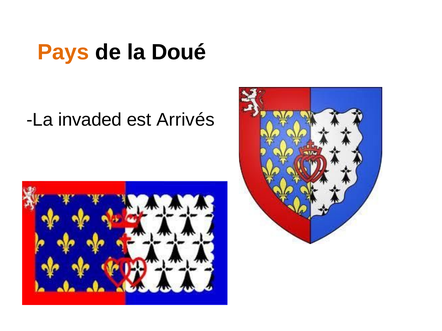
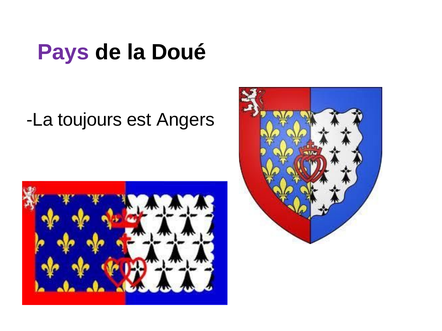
Pays colour: orange -> purple
invaded: invaded -> toujours
Arrivés: Arrivés -> Angers
